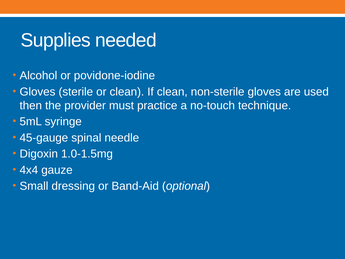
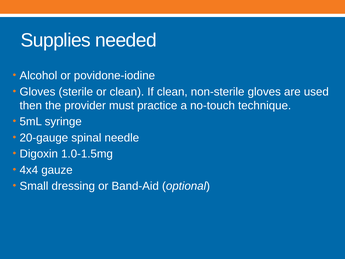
45-gauge: 45-gauge -> 20-gauge
